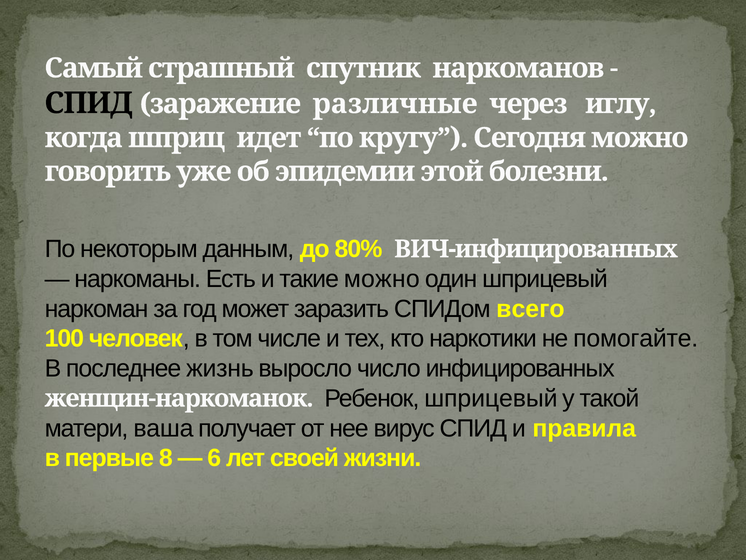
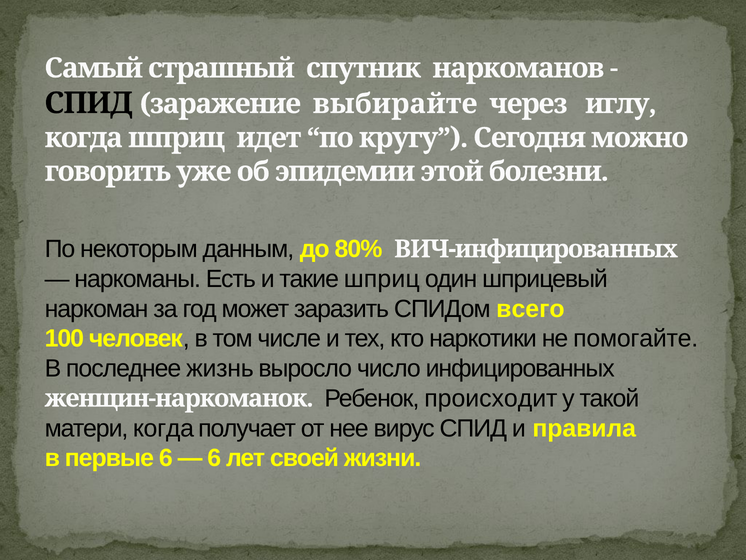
различные: различные -> выбирайте
такие можно: можно -> шприц
Ребенок шприцевый: шприцевый -> происходит
матери ваша: ваша -> когда
первые 8: 8 -> 6
